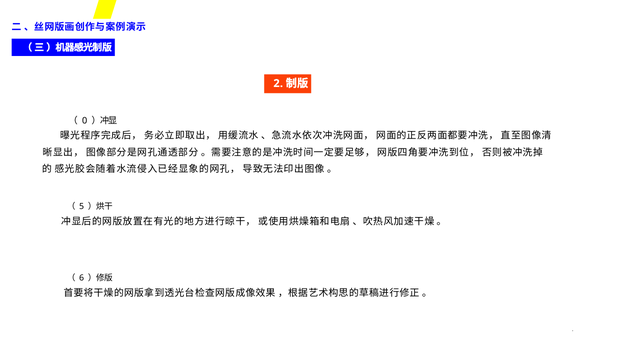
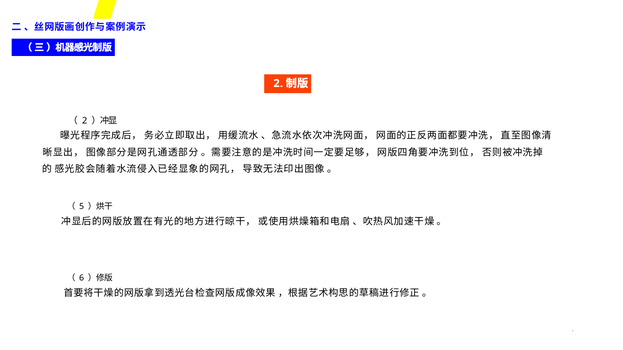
0 at (85, 121): 0 -> 2
